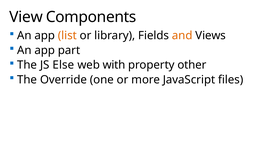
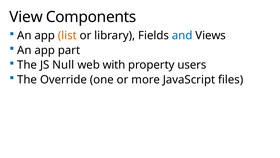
and colour: orange -> blue
Else: Else -> Null
other: other -> users
